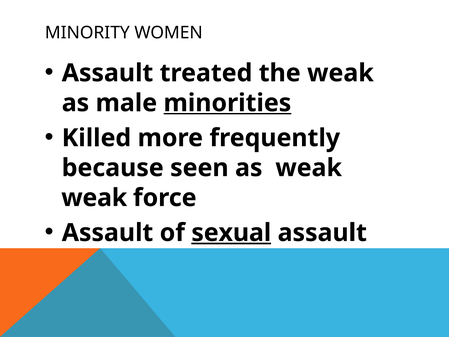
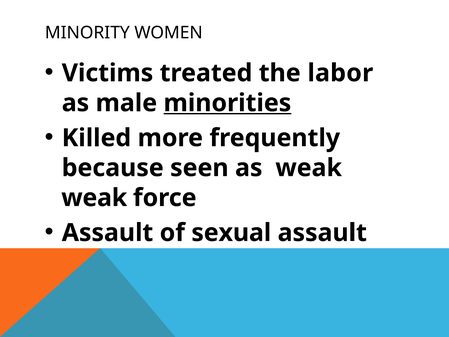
Assault at (108, 73): Assault -> Victims
the weak: weak -> labor
sexual underline: present -> none
